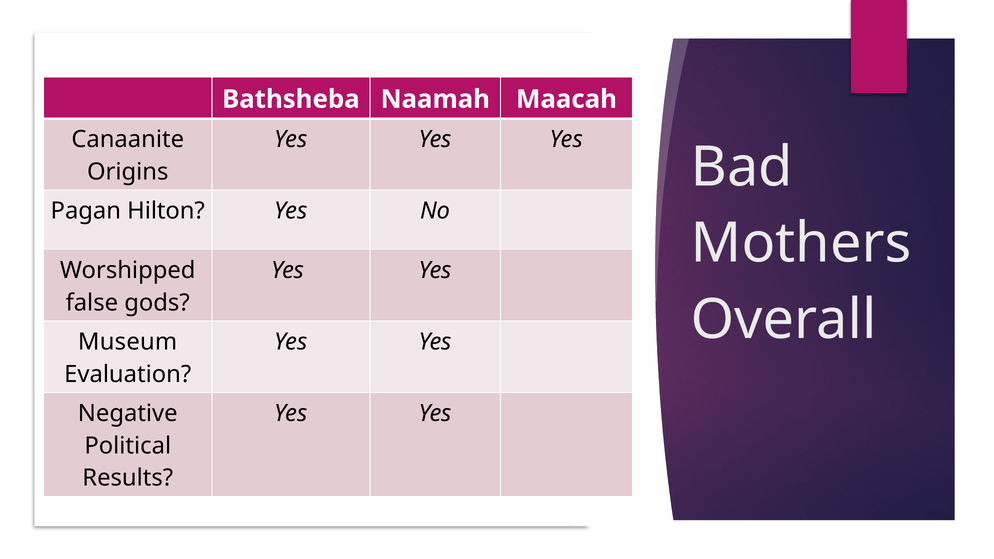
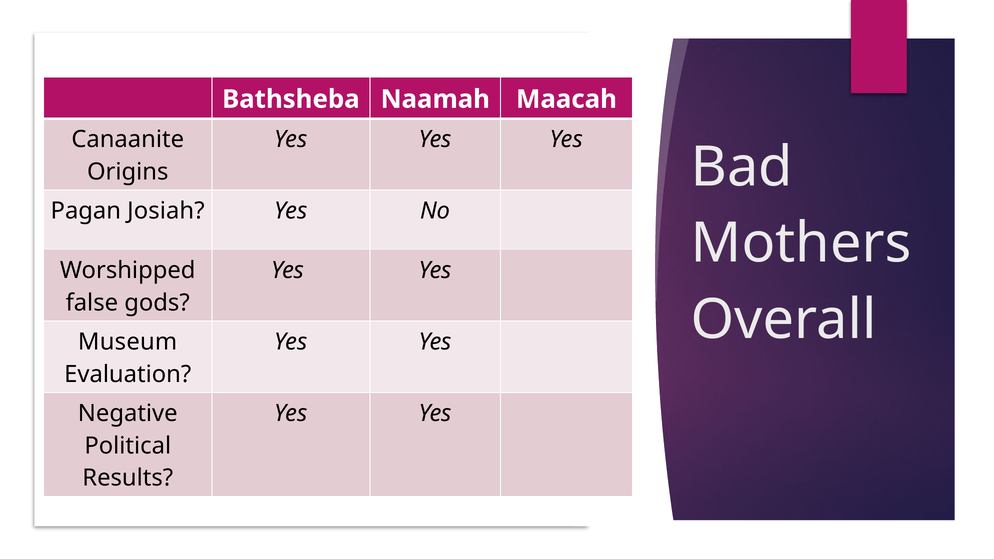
Hilton: Hilton -> Josiah
